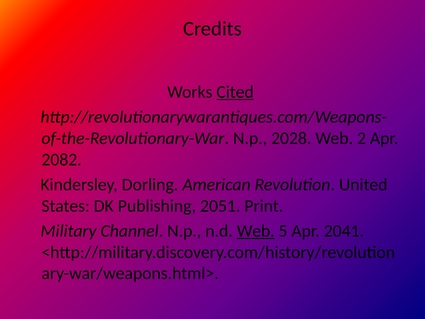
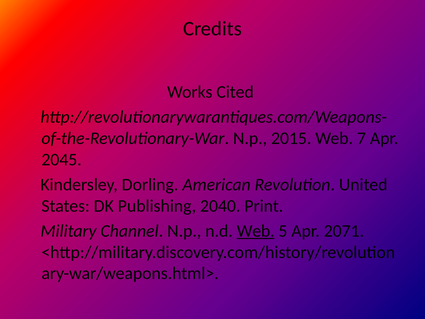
Cited underline: present -> none
2028: 2028 -> 2015
2: 2 -> 7
2082: 2082 -> 2045
2051: 2051 -> 2040
2041: 2041 -> 2071
